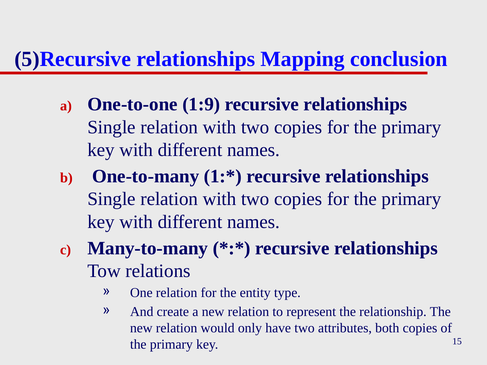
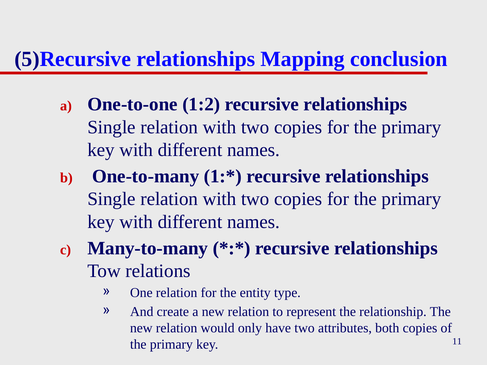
1:9: 1:9 -> 1:2
15: 15 -> 11
